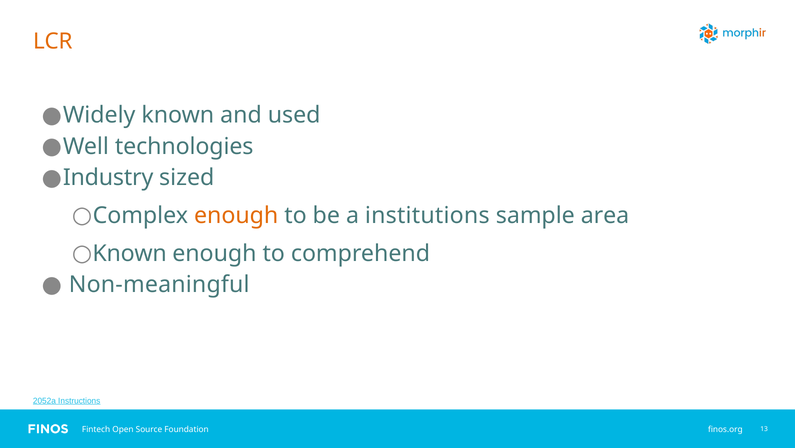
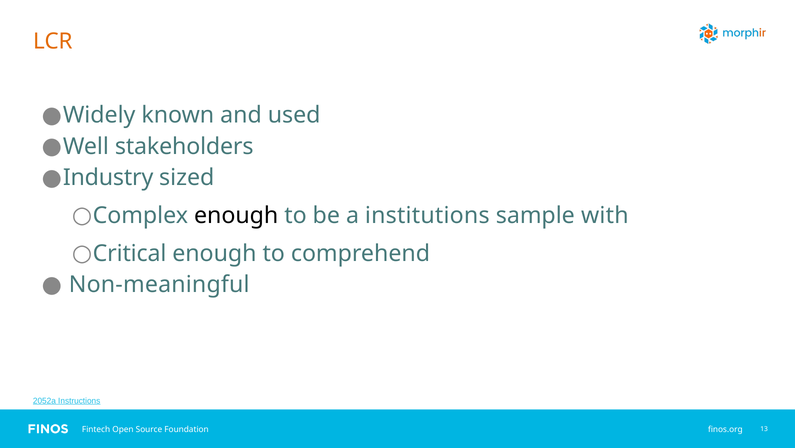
technologies: technologies -> stakeholders
enough at (236, 215) colour: orange -> black
area: area -> with
Known at (130, 253): Known -> Critical
